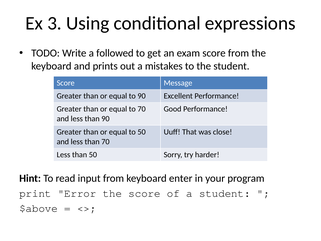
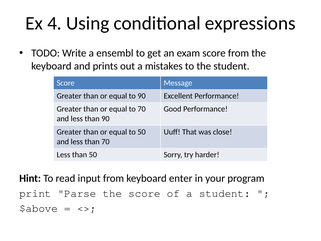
3: 3 -> 4
followed: followed -> ensembl
Error: Error -> Parse
